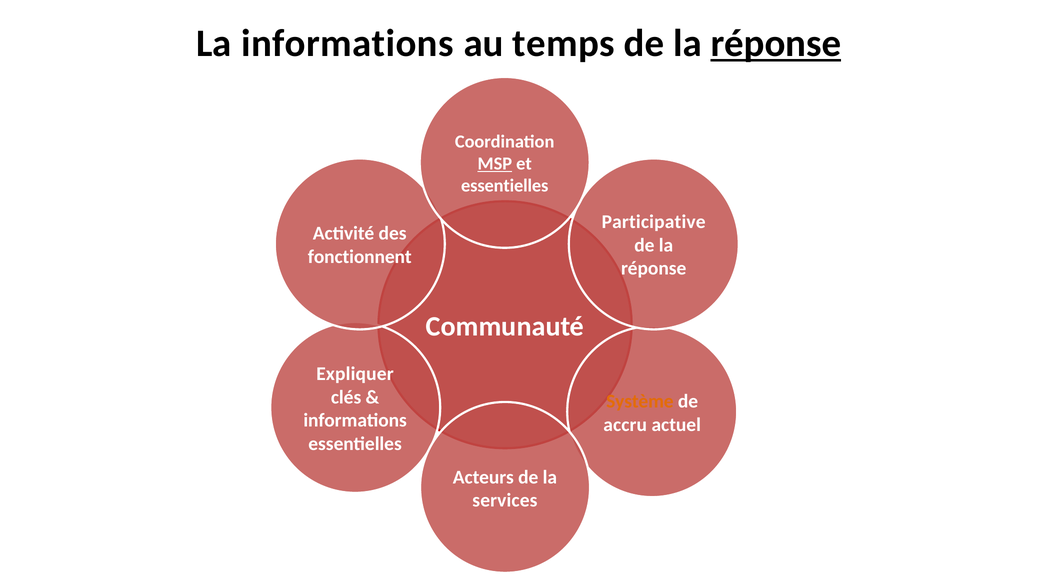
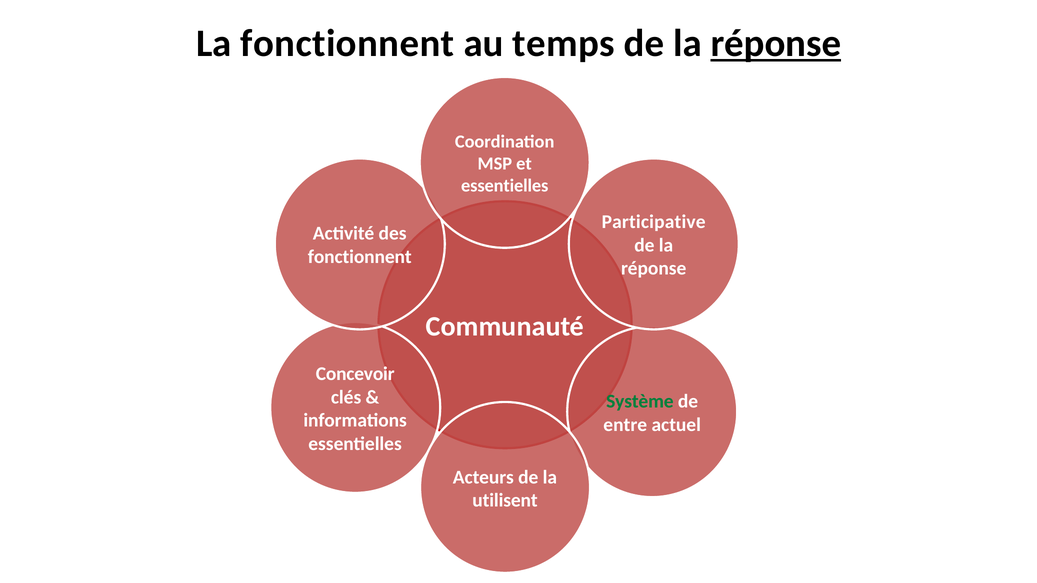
La informations: informations -> fonctionnent
MSP underline: present -> none
Expliquer: Expliquer -> Concevoir
Système colour: orange -> green
accru: accru -> entre
services: services -> utilisent
